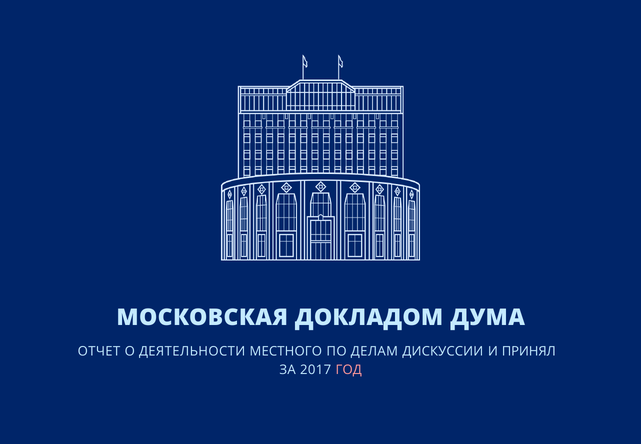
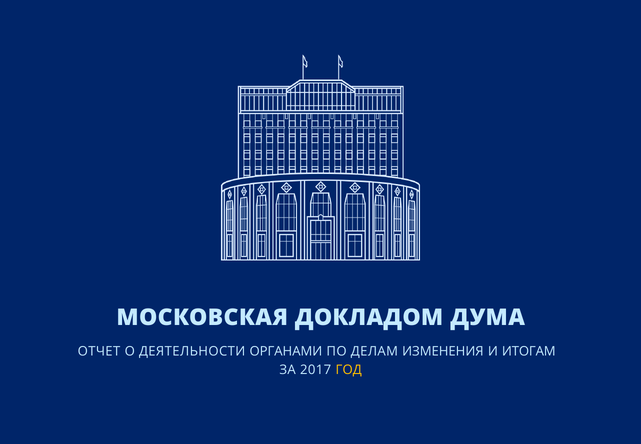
МЕСТНОГО: МЕСТНОГО -> ОРГАНАМИ
ДИСКУССИИ: ДИСКУССИИ -> ИЗМЕНЕНИЯ
ПРИНЯЛ: ПРИНЯЛ -> ИТОГАМ
ГОД colour: pink -> yellow
